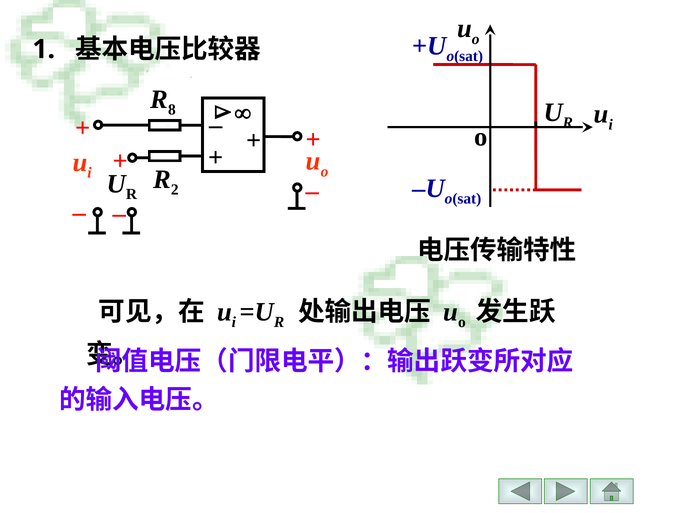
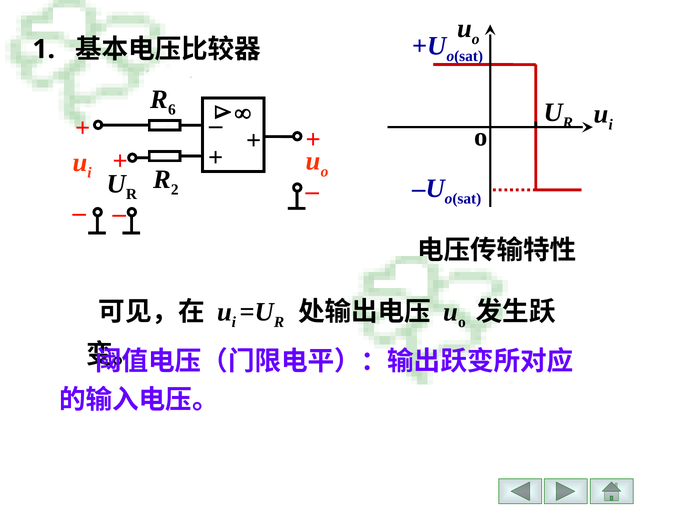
8: 8 -> 6
